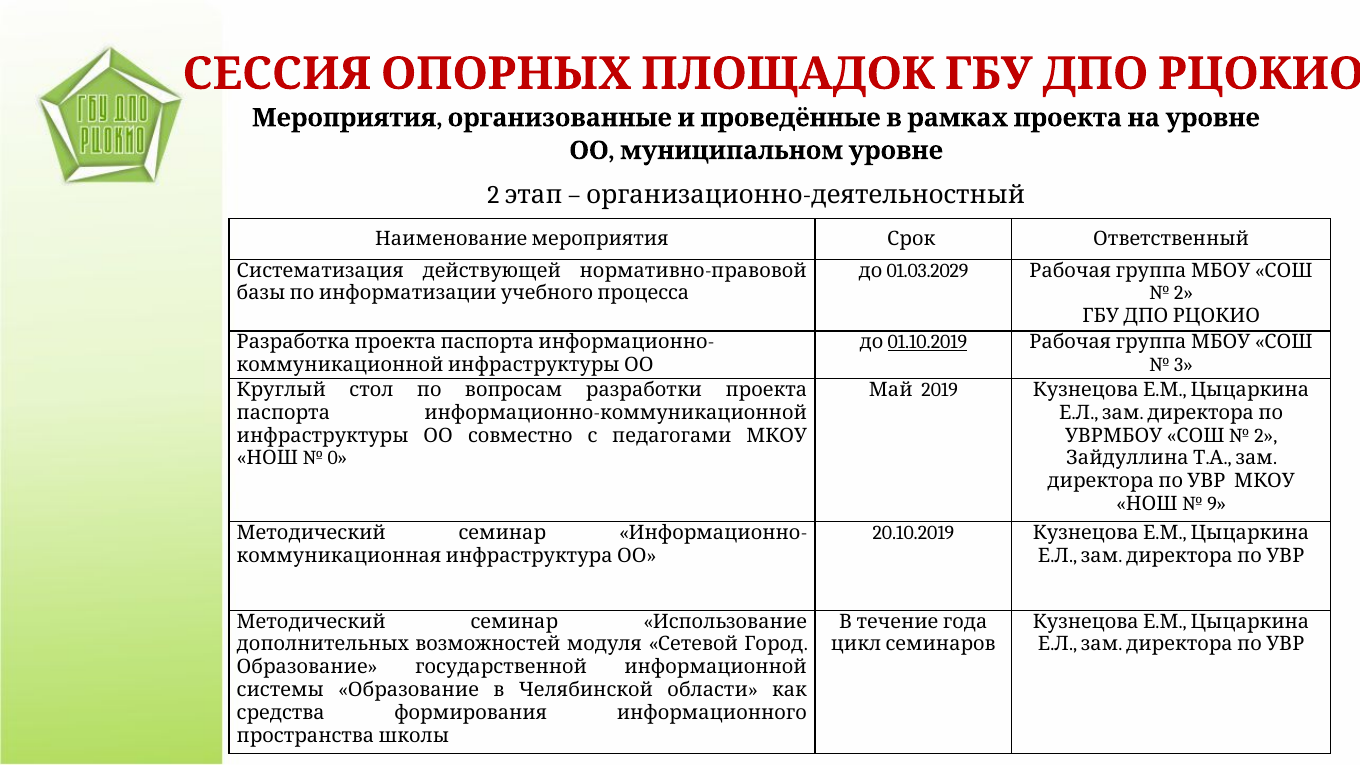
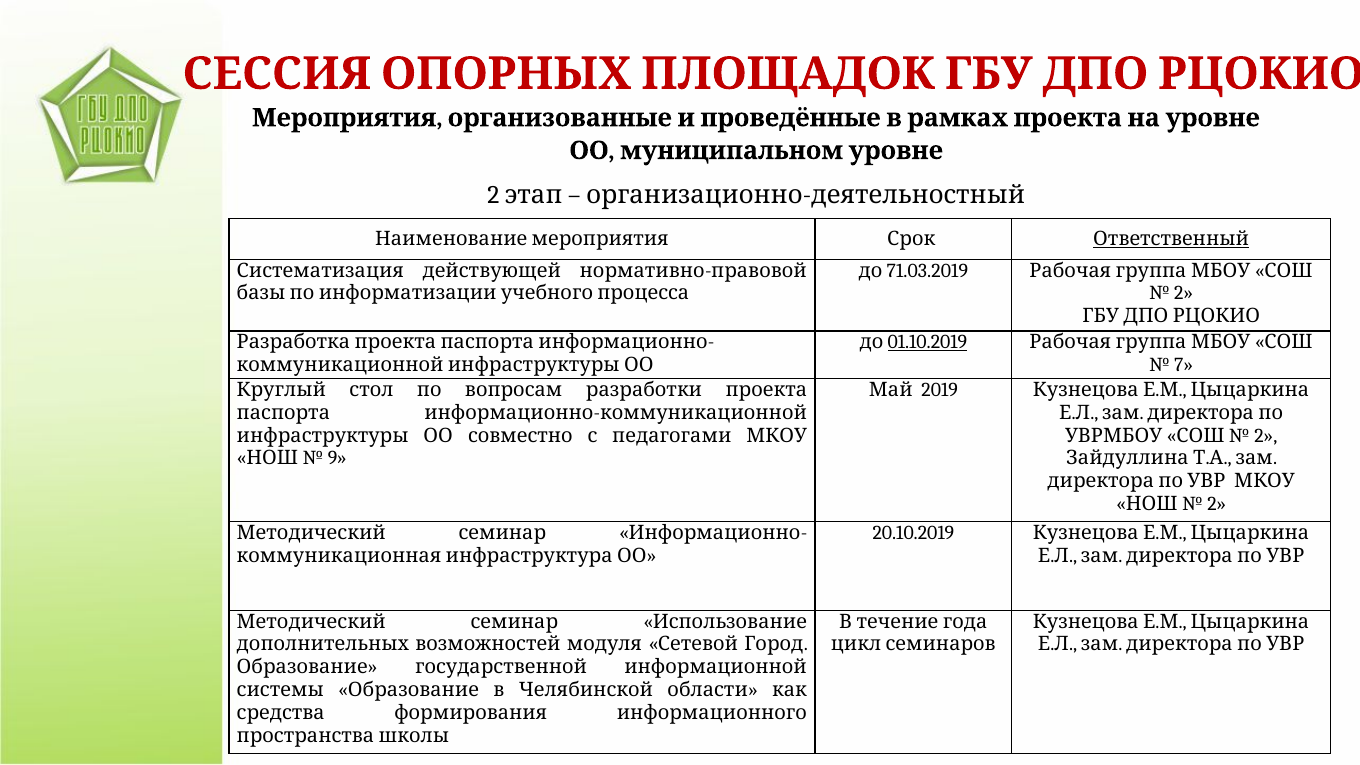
Ответственный underline: none -> present
01.03.2029: 01.03.2029 -> 71.03.2019
3: 3 -> 7
0: 0 -> 9
9 at (1217, 504): 9 -> 2
